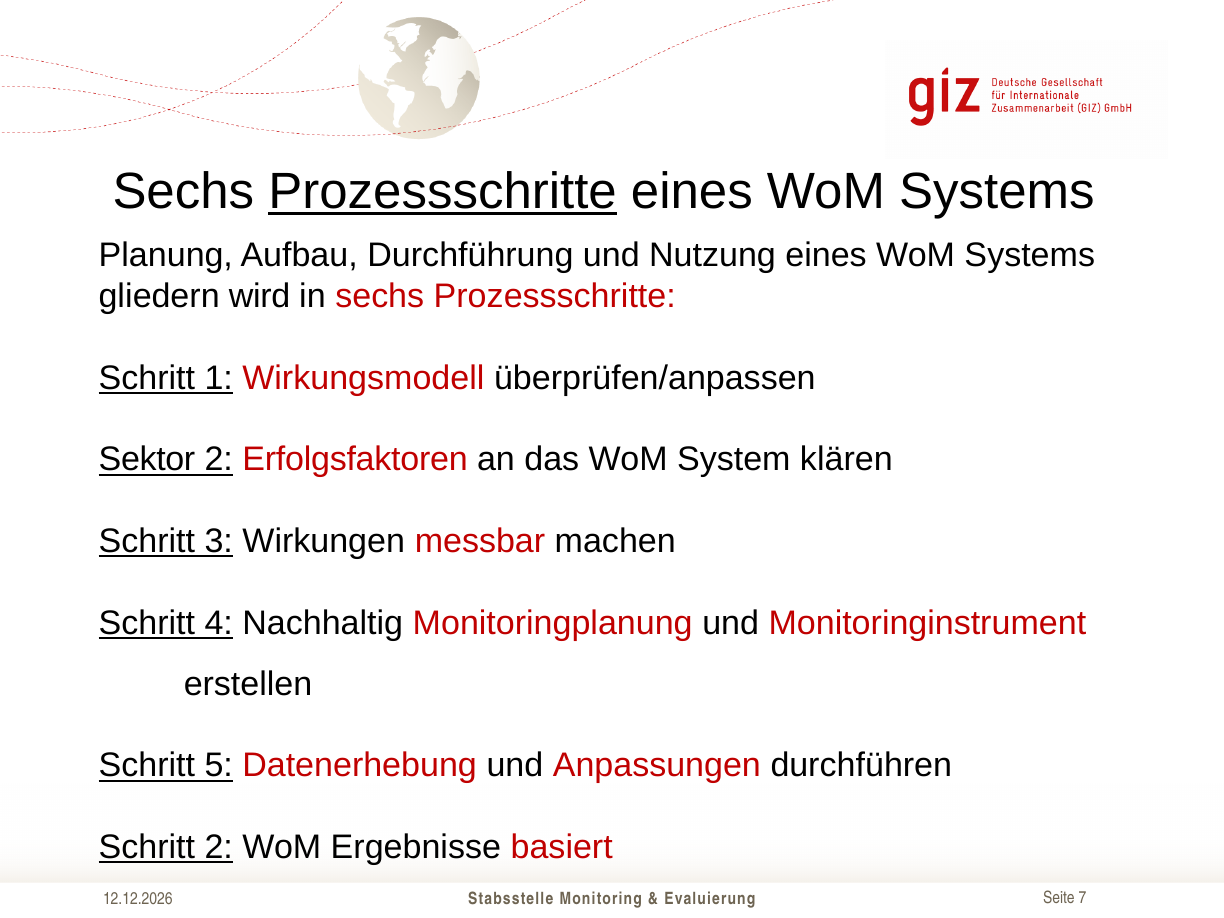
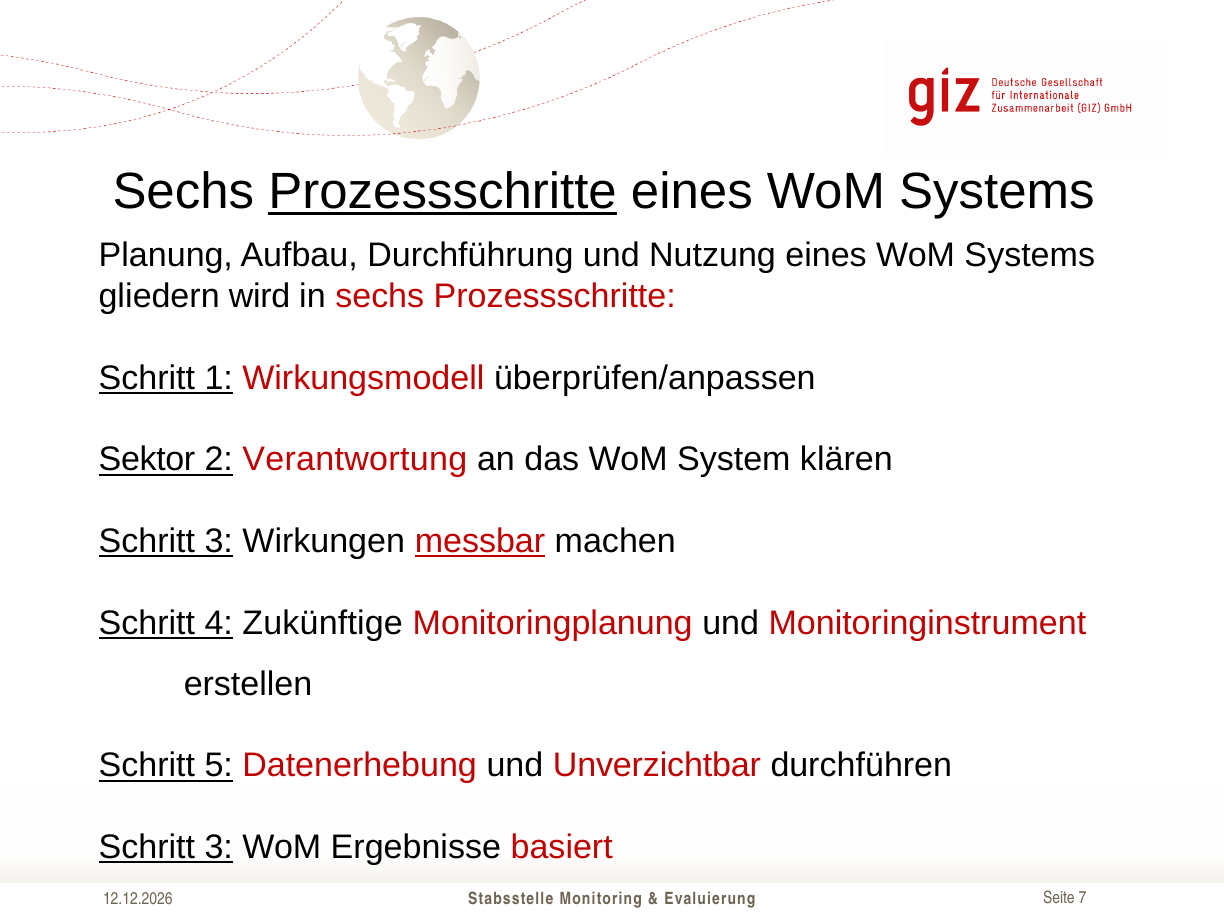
Erfolgsfaktoren: Erfolgsfaktoren -> Verantwortung
messbar underline: none -> present
Nachhaltig: Nachhaltig -> Zukünftige
Anpassungen: Anpassungen -> Unverzichtbar
2 at (219, 847): 2 -> 3
